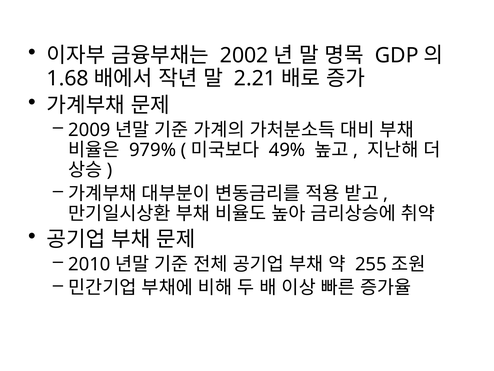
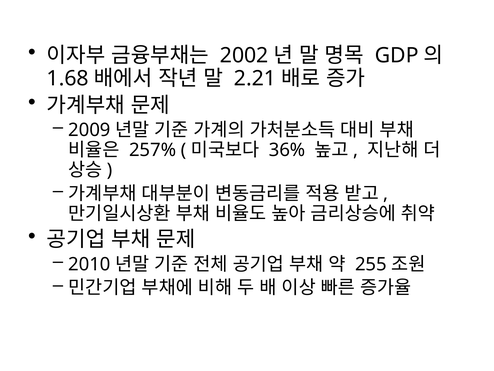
979%: 979% -> 257%
49%: 49% -> 36%
